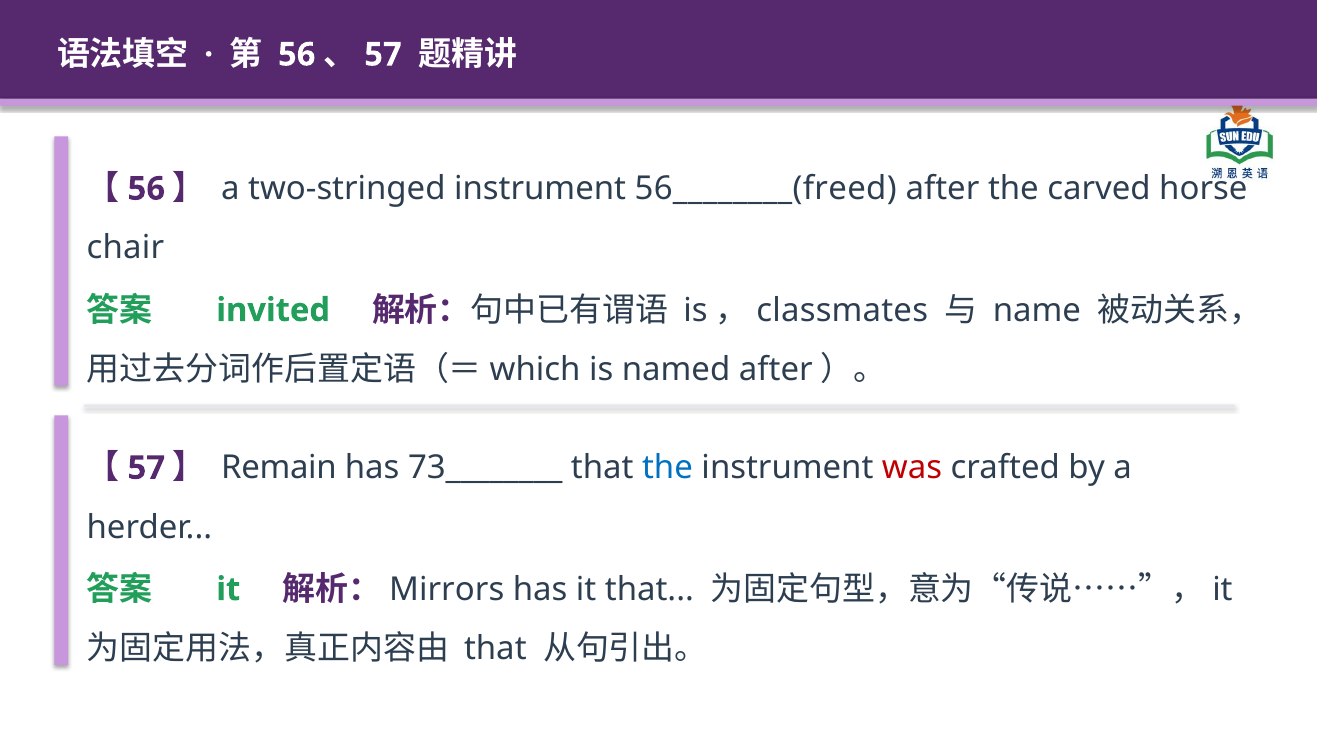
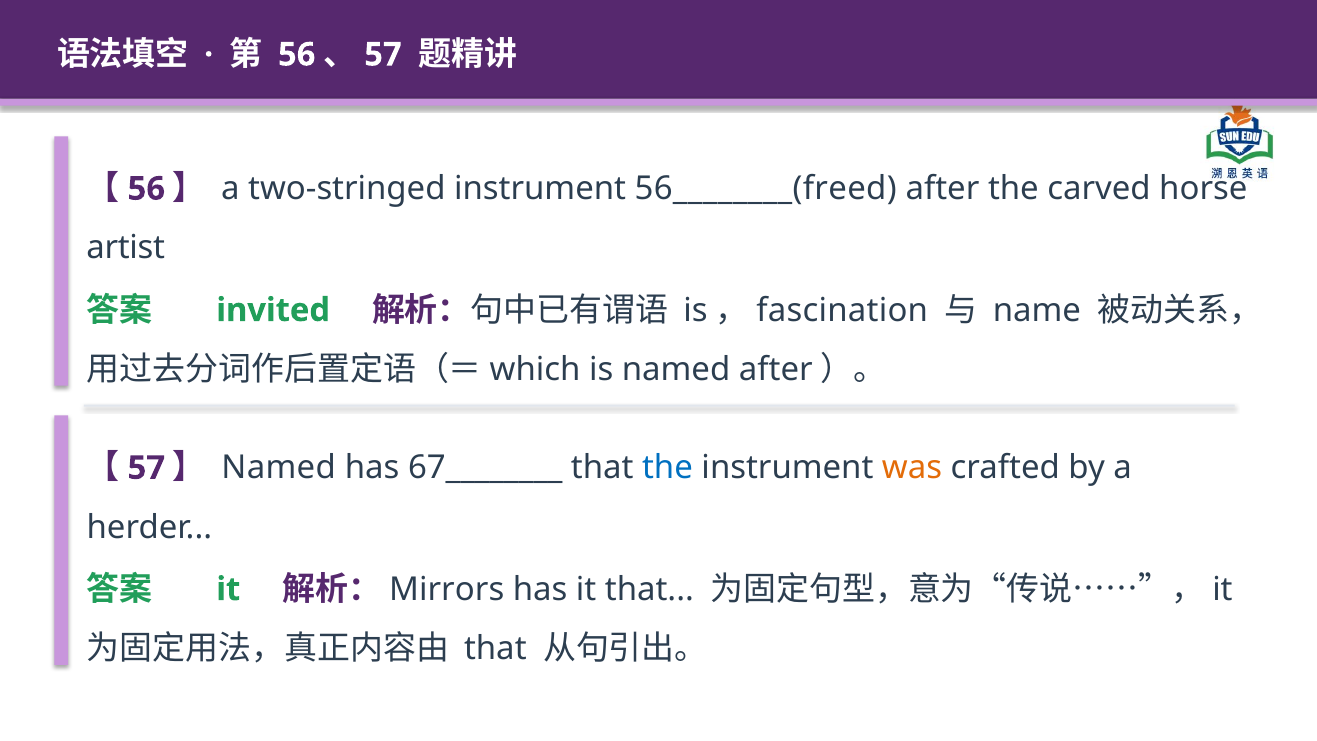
chair: chair -> artist
classmates: classmates -> fascination
Remain at (279, 468): Remain -> Named
73________: 73________ -> 67________
was colour: red -> orange
